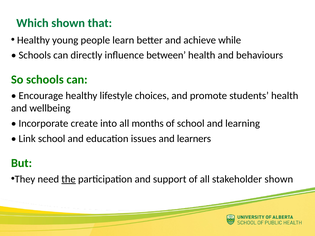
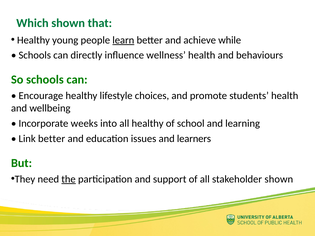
learn underline: none -> present
between: between -> wellness
create: create -> weeks
all months: months -> healthy
Link school: school -> better
